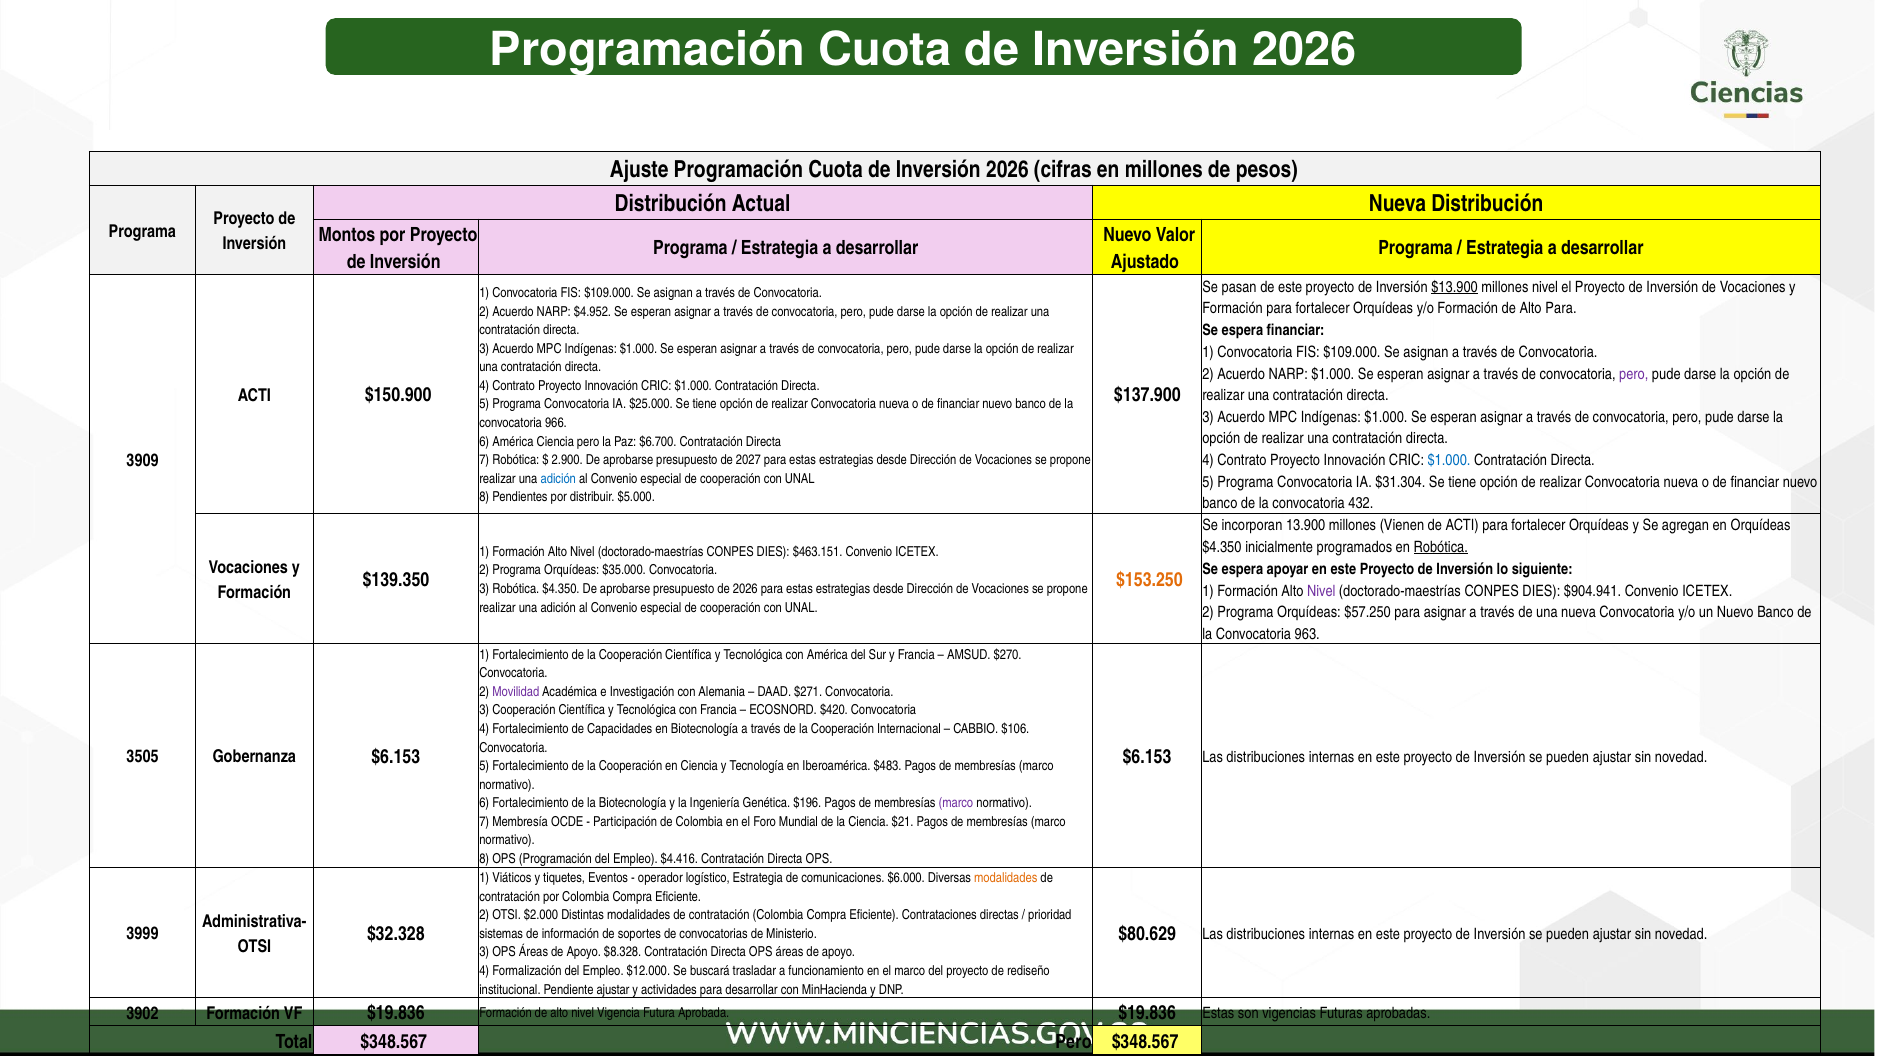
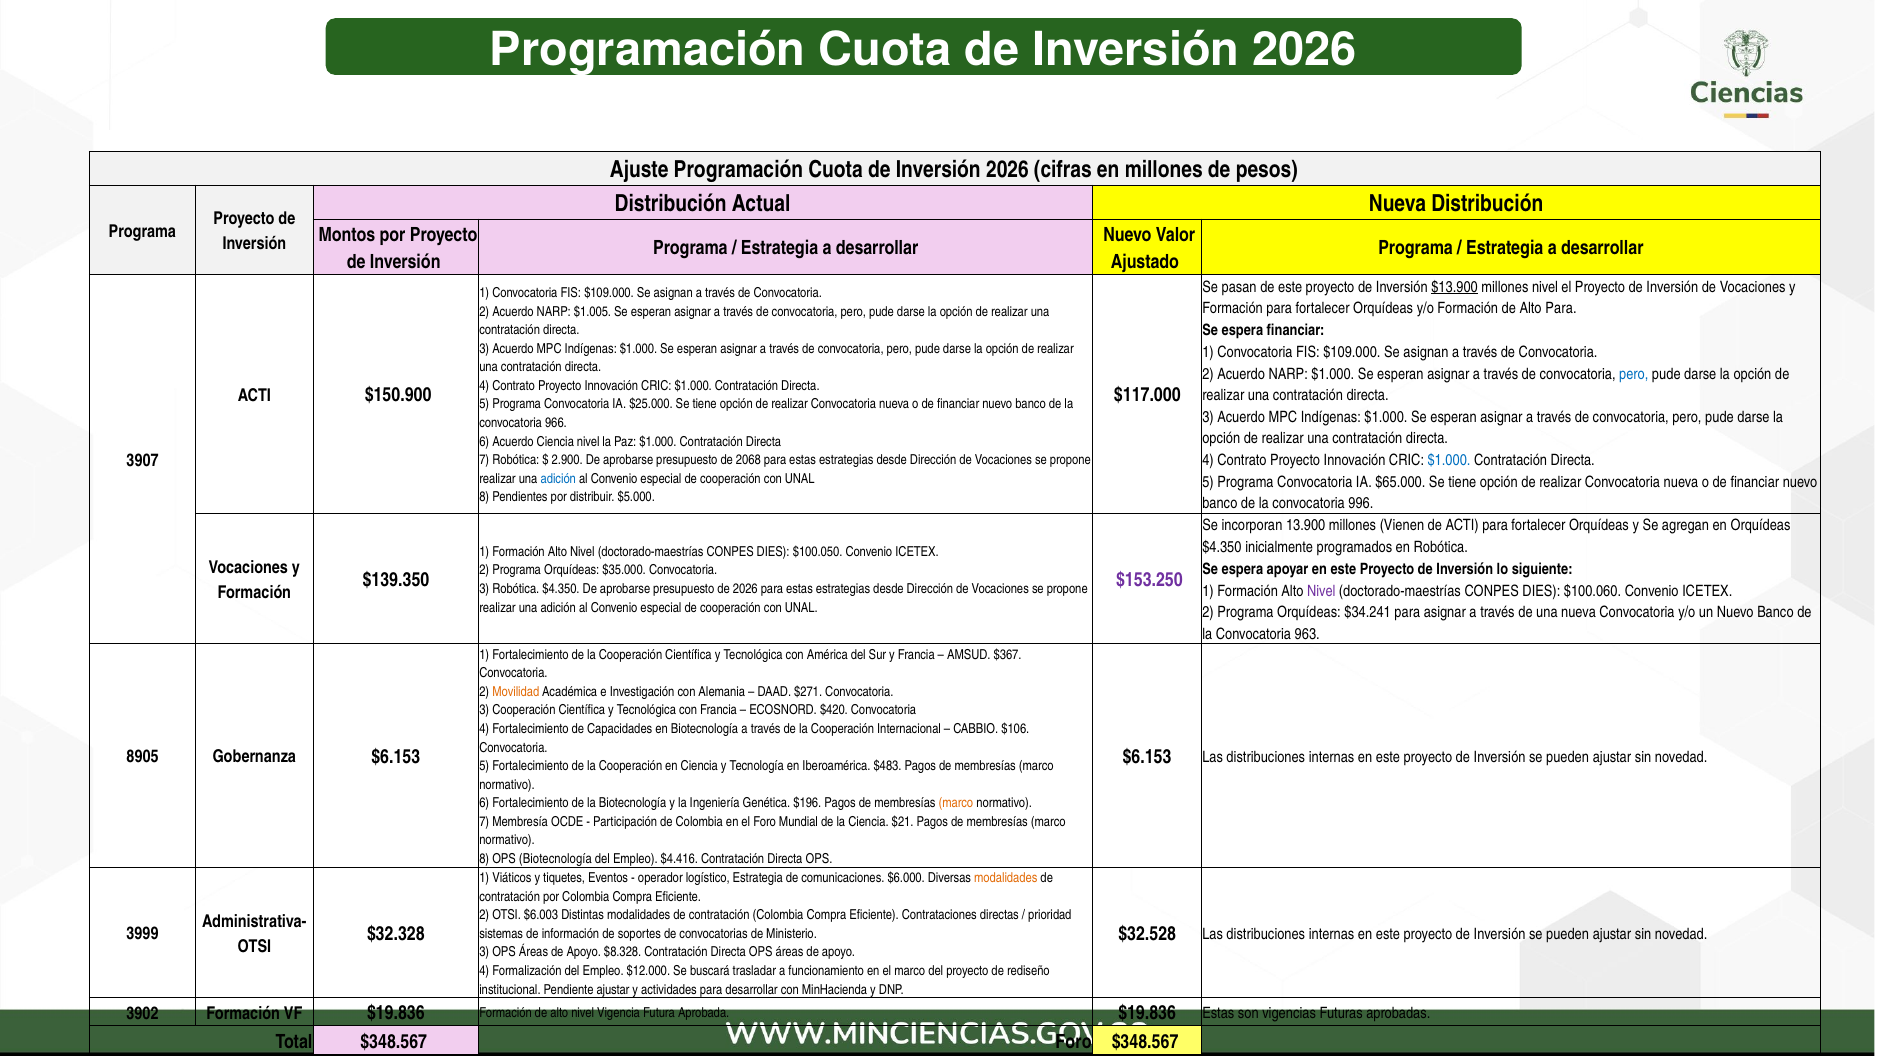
$4.952: $4.952 -> $1.005
pero at (1634, 374) colour: purple -> blue
$137.900: $137.900 -> $117.000
6 América: América -> Acuerdo
Ciencia pero: pero -> nivel
Paz $6.700: $6.700 -> $1.000
3909: 3909 -> 3907
2027: 2027 -> 2068
$31.304: $31.304 -> $65.000
432: 432 -> 996
Robótica at (1441, 547) underline: present -> none
$463.151: $463.151 -> $100.050
$153.250 colour: orange -> purple
$904.941: $904.941 -> $100.060
$57.250: $57.250 -> $34.241
$270: $270 -> $367
Movilidad colour: purple -> orange
3505: 3505 -> 8905
marco at (956, 803) colour: purple -> orange
OPS Programación: Programación -> Biotecnología
$2.000: $2.000 -> $6.003
$80.629: $80.629 -> $32.528
$348.567 Pero: Pero -> Foro
